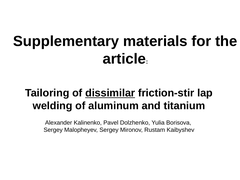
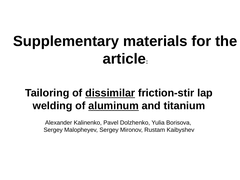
aluminum underline: none -> present
